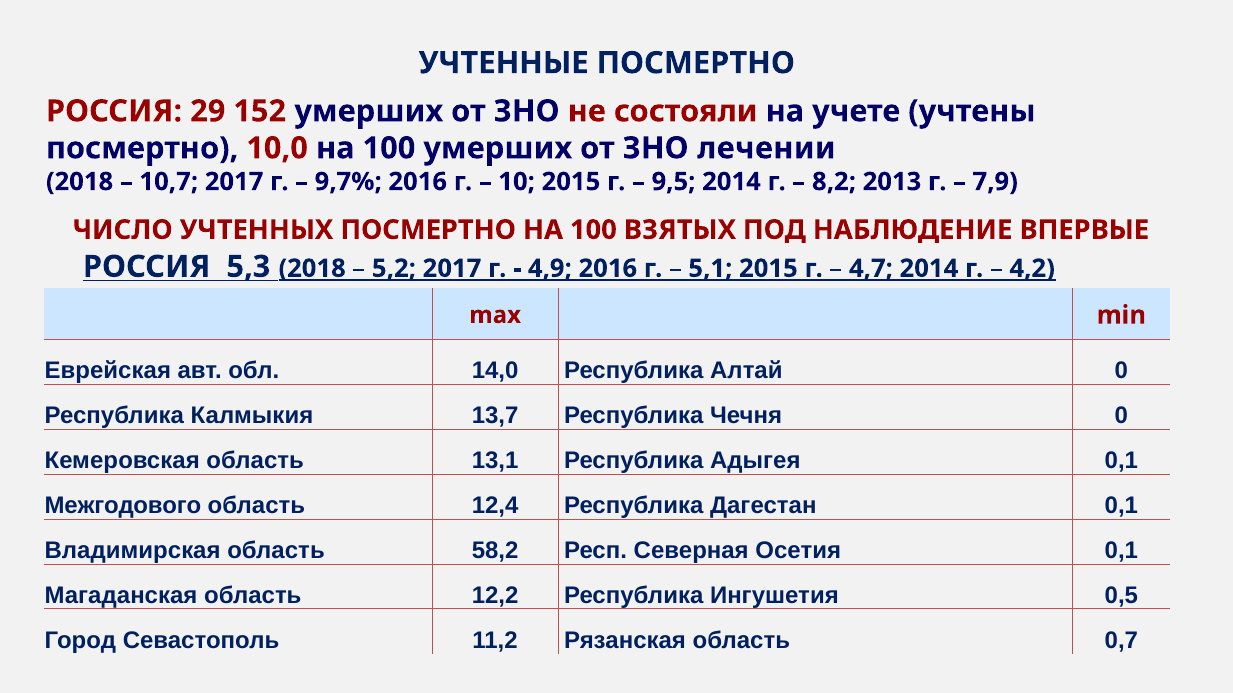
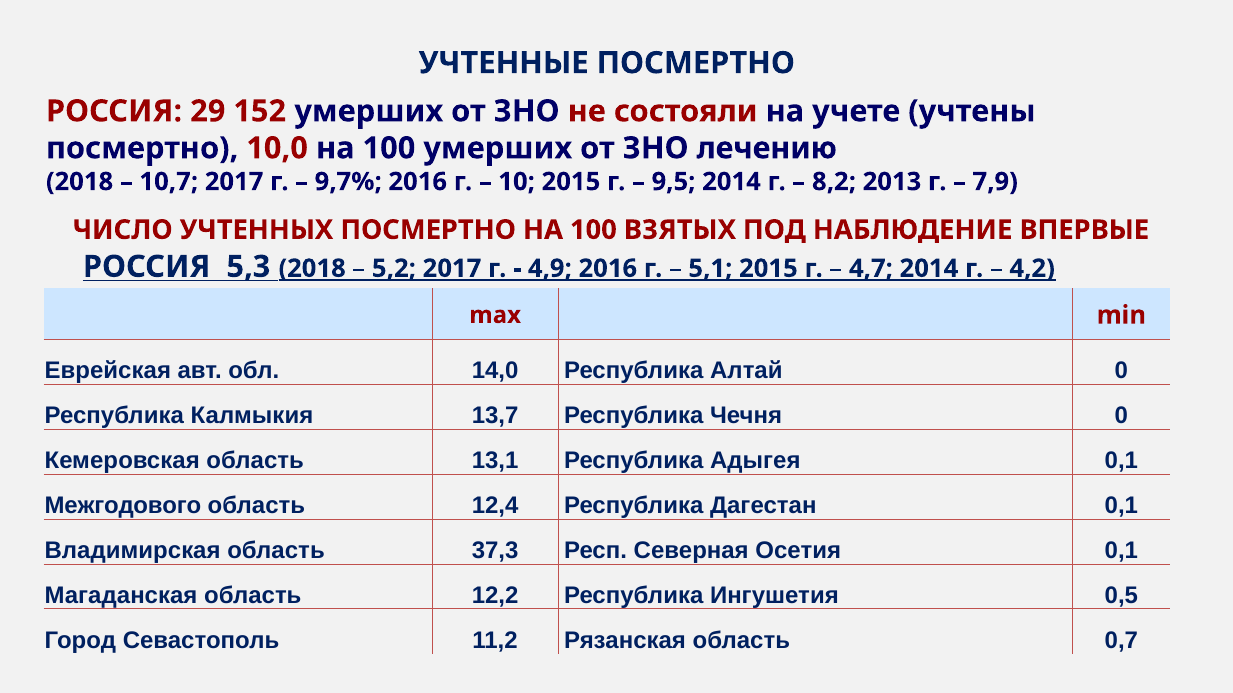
лечении: лечении -> лечению
58,2: 58,2 -> 37,3
